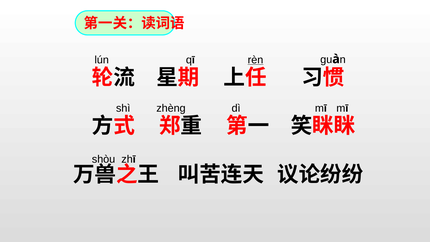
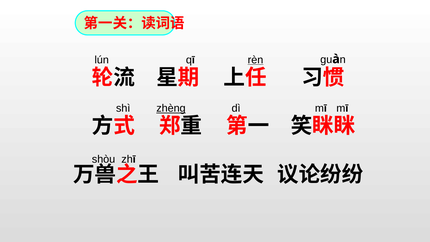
zhèng underline: none -> present
